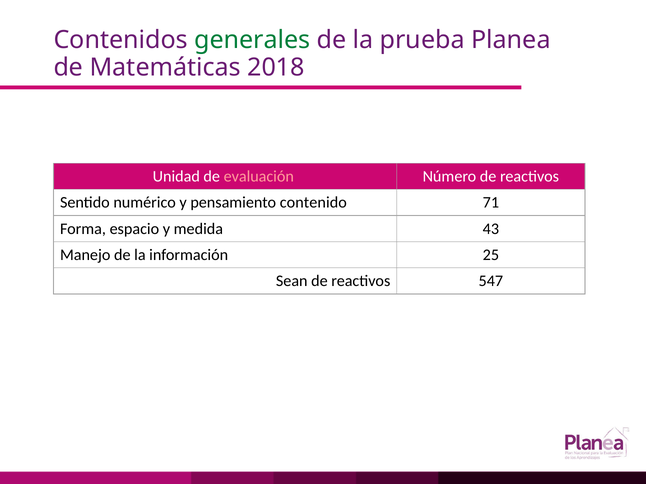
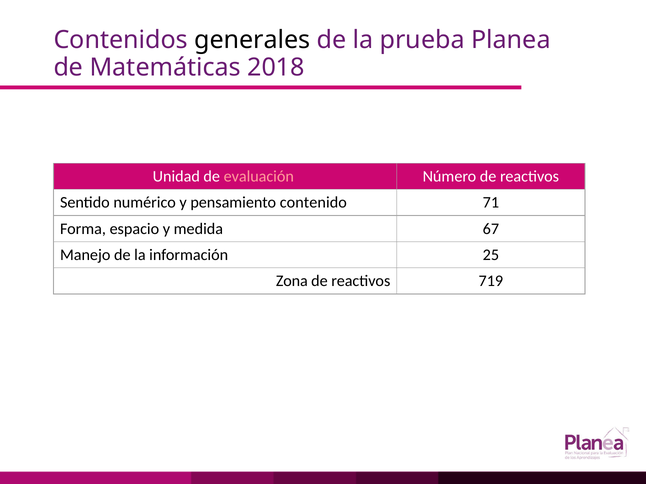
generales colour: green -> black
43: 43 -> 67
Sean: Sean -> Zona
547: 547 -> 719
